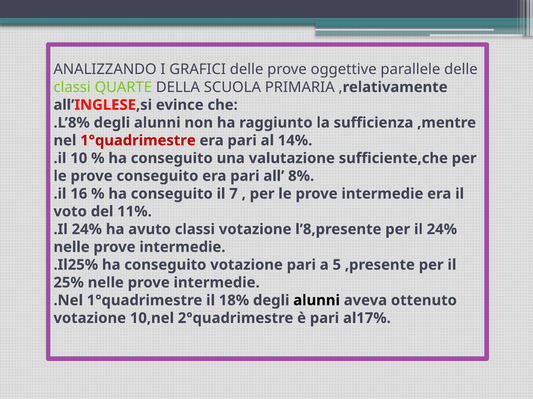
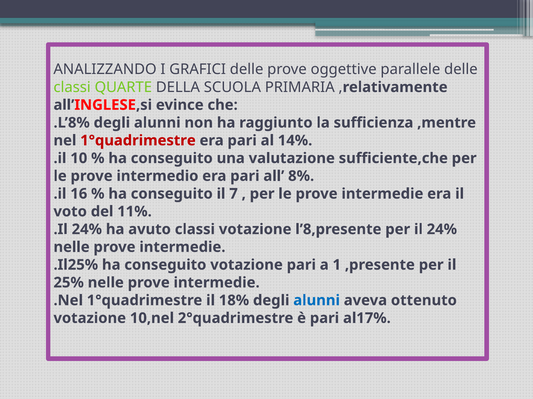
prove conseguito: conseguito -> intermedio
5: 5 -> 1
alunni at (317, 301) colour: black -> blue
